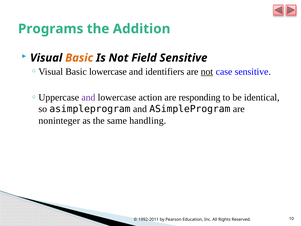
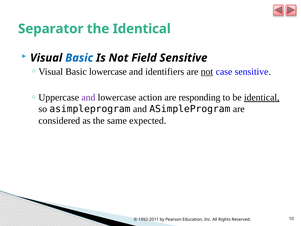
Programs: Programs -> Separator
the Addition: Addition -> Identical
Basic at (79, 58) colour: orange -> blue
identical at (262, 97) underline: none -> present
noninteger: noninteger -> considered
handling: handling -> expected
